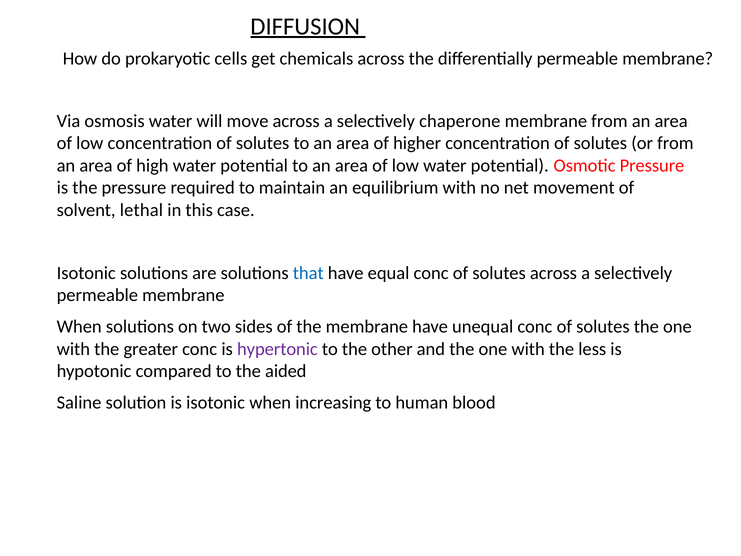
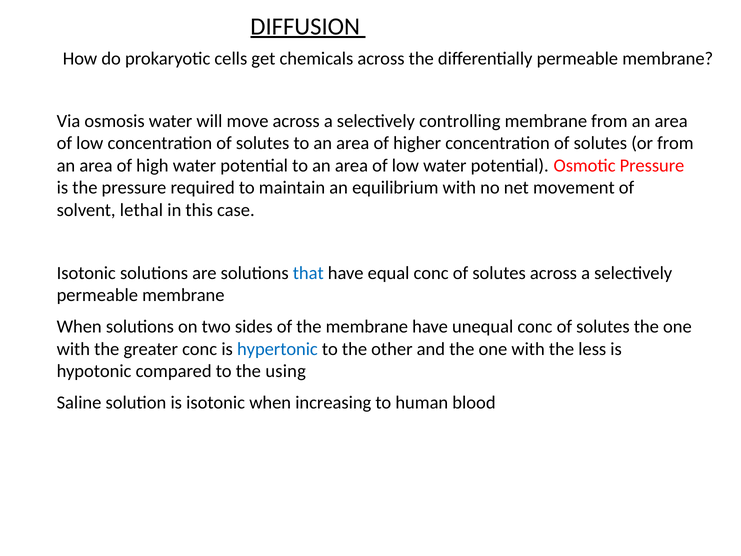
chaperone: chaperone -> controlling
hypertonic colour: purple -> blue
aided: aided -> using
